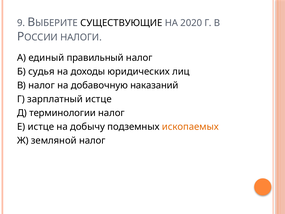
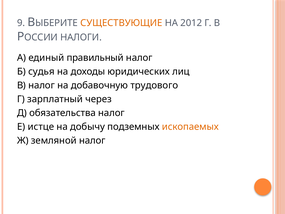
СУЩЕСТВУЮЩИЕ colour: black -> orange
2020: 2020 -> 2012
наказаний: наказаний -> трудового
зарплатный истце: истце -> через
терминологии: терминологии -> обязательства
